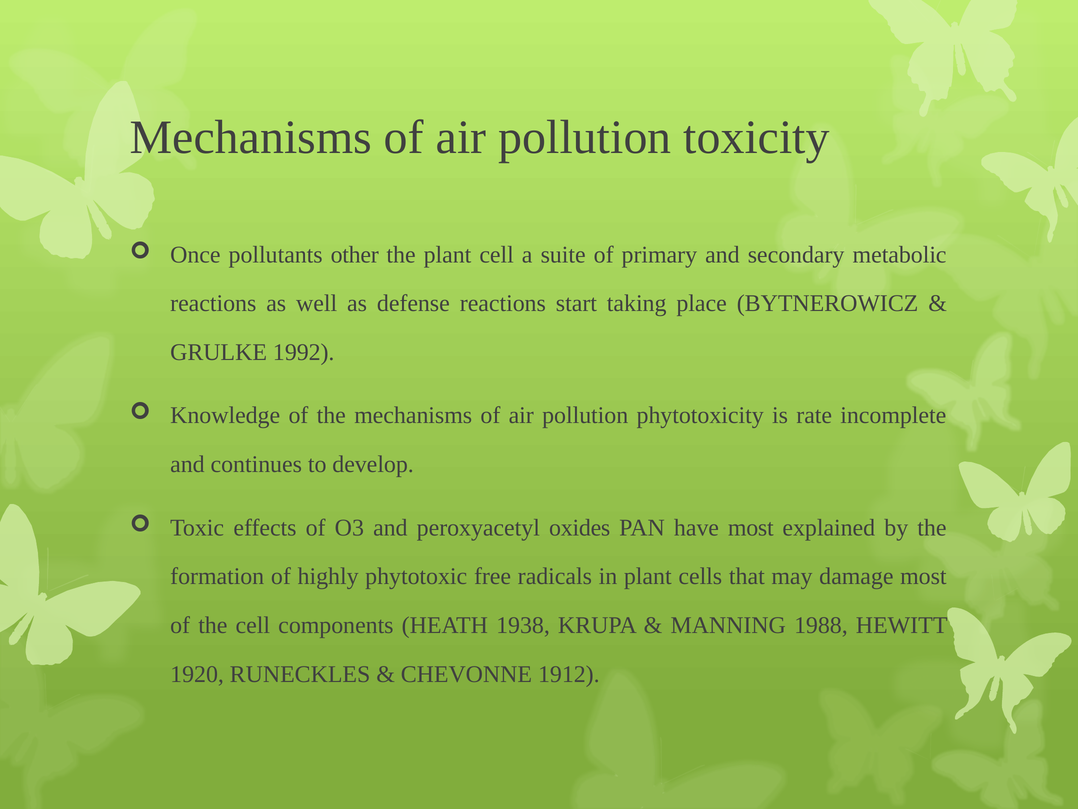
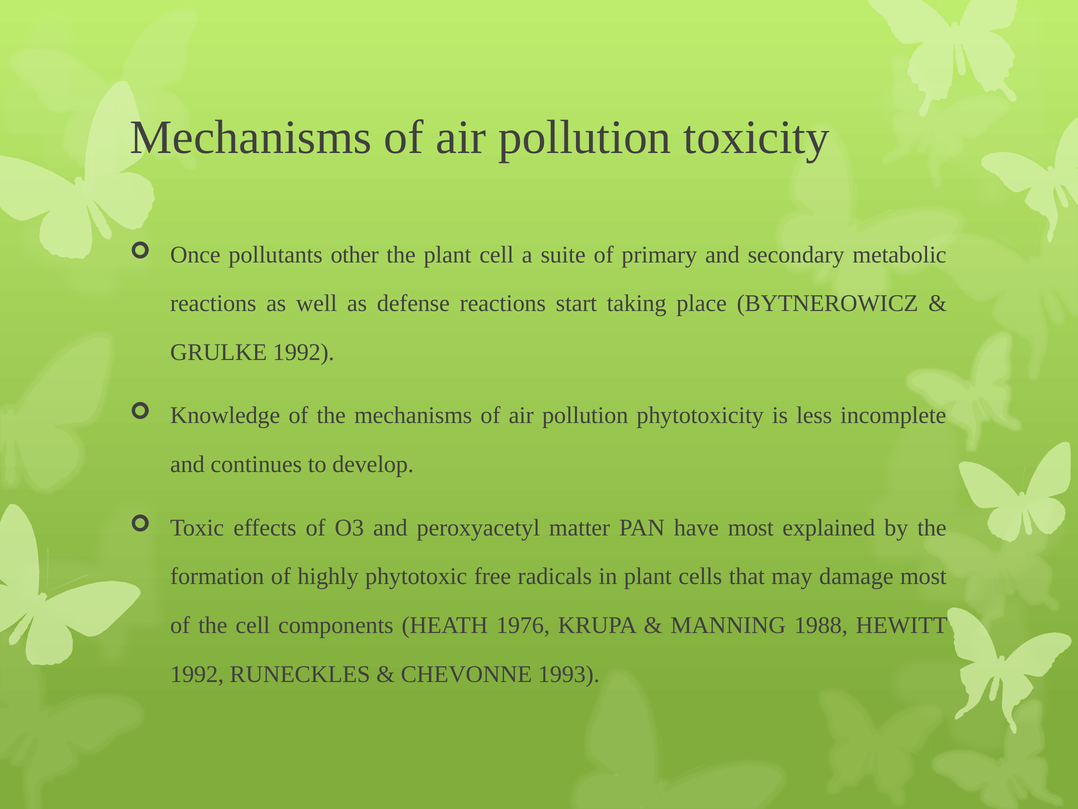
rate: rate -> less
oxides: oxides -> matter
1938: 1938 -> 1976
1920 at (197, 674): 1920 -> 1992
1912: 1912 -> 1993
